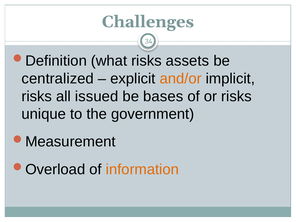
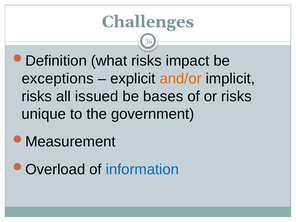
assets: assets -> impact
centralized: centralized -> exceptions
information colour: orange -> blue
